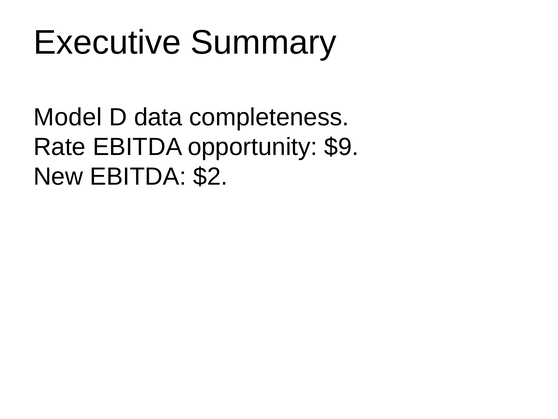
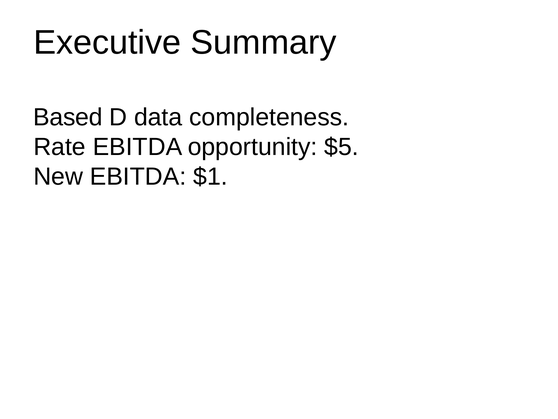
Model: Model -> Based
$9: $9 -> $5
$2: $2 -> $1
